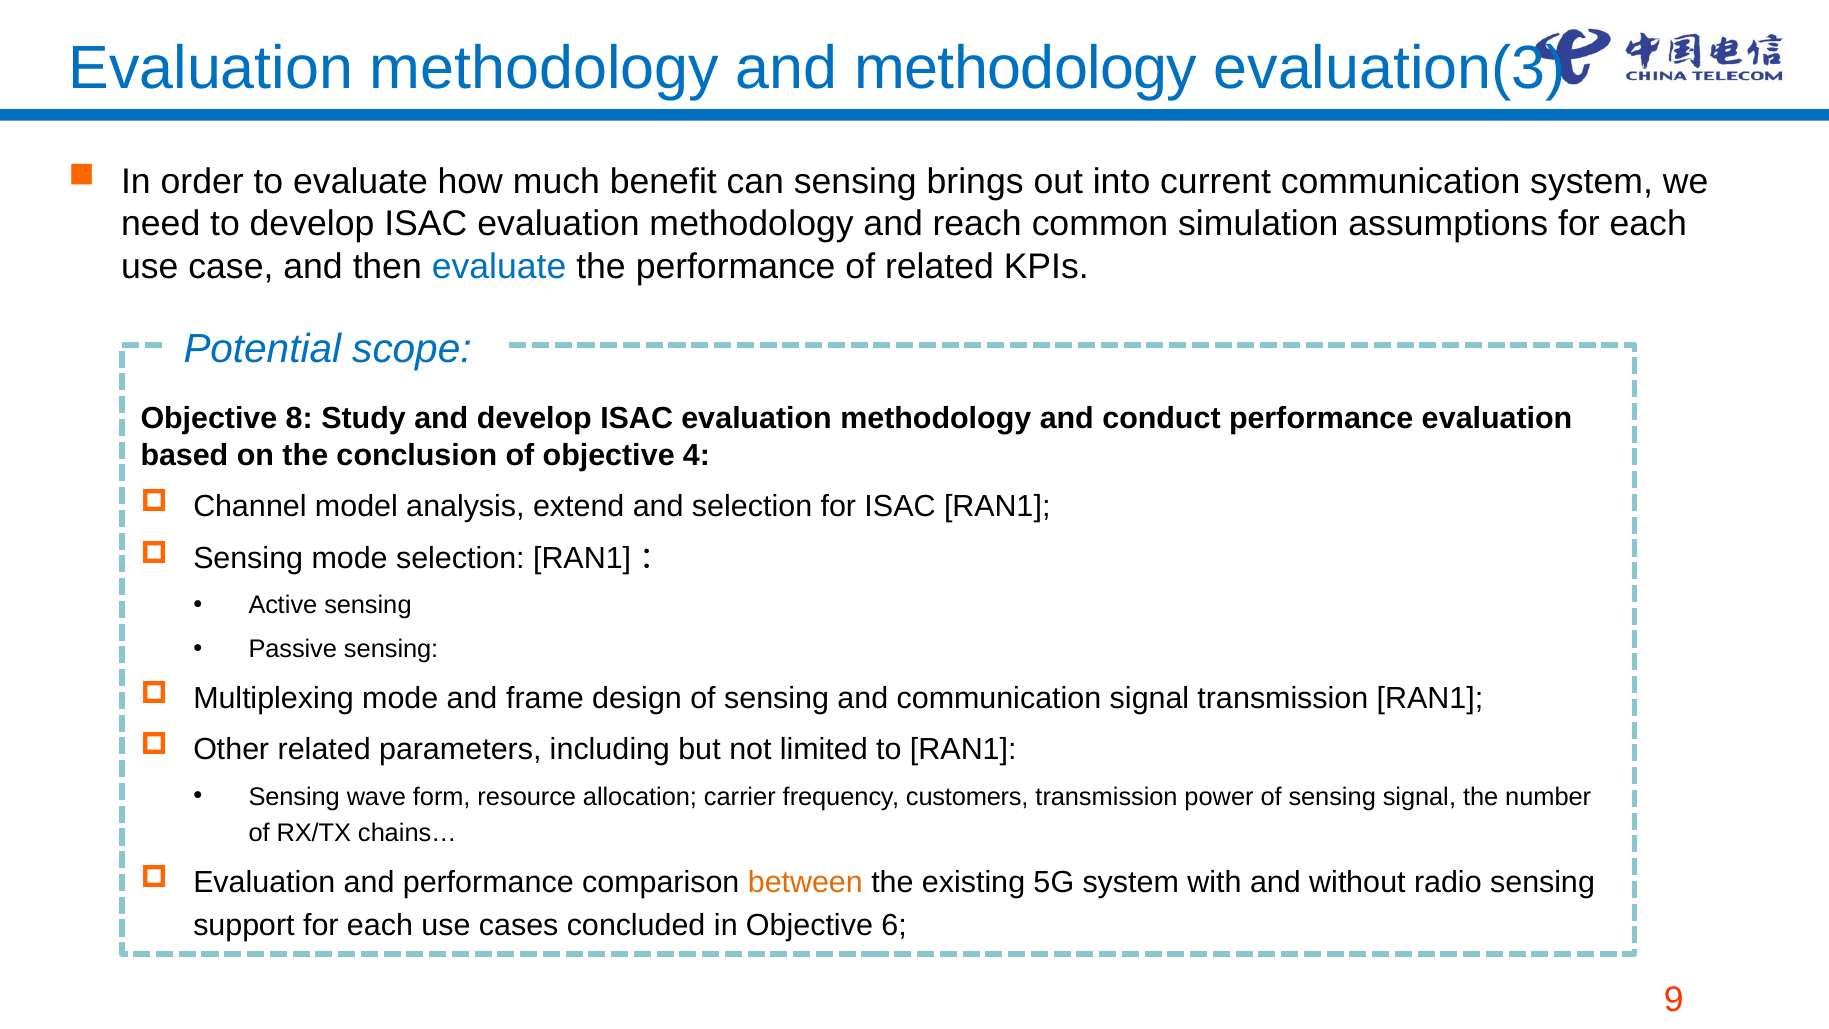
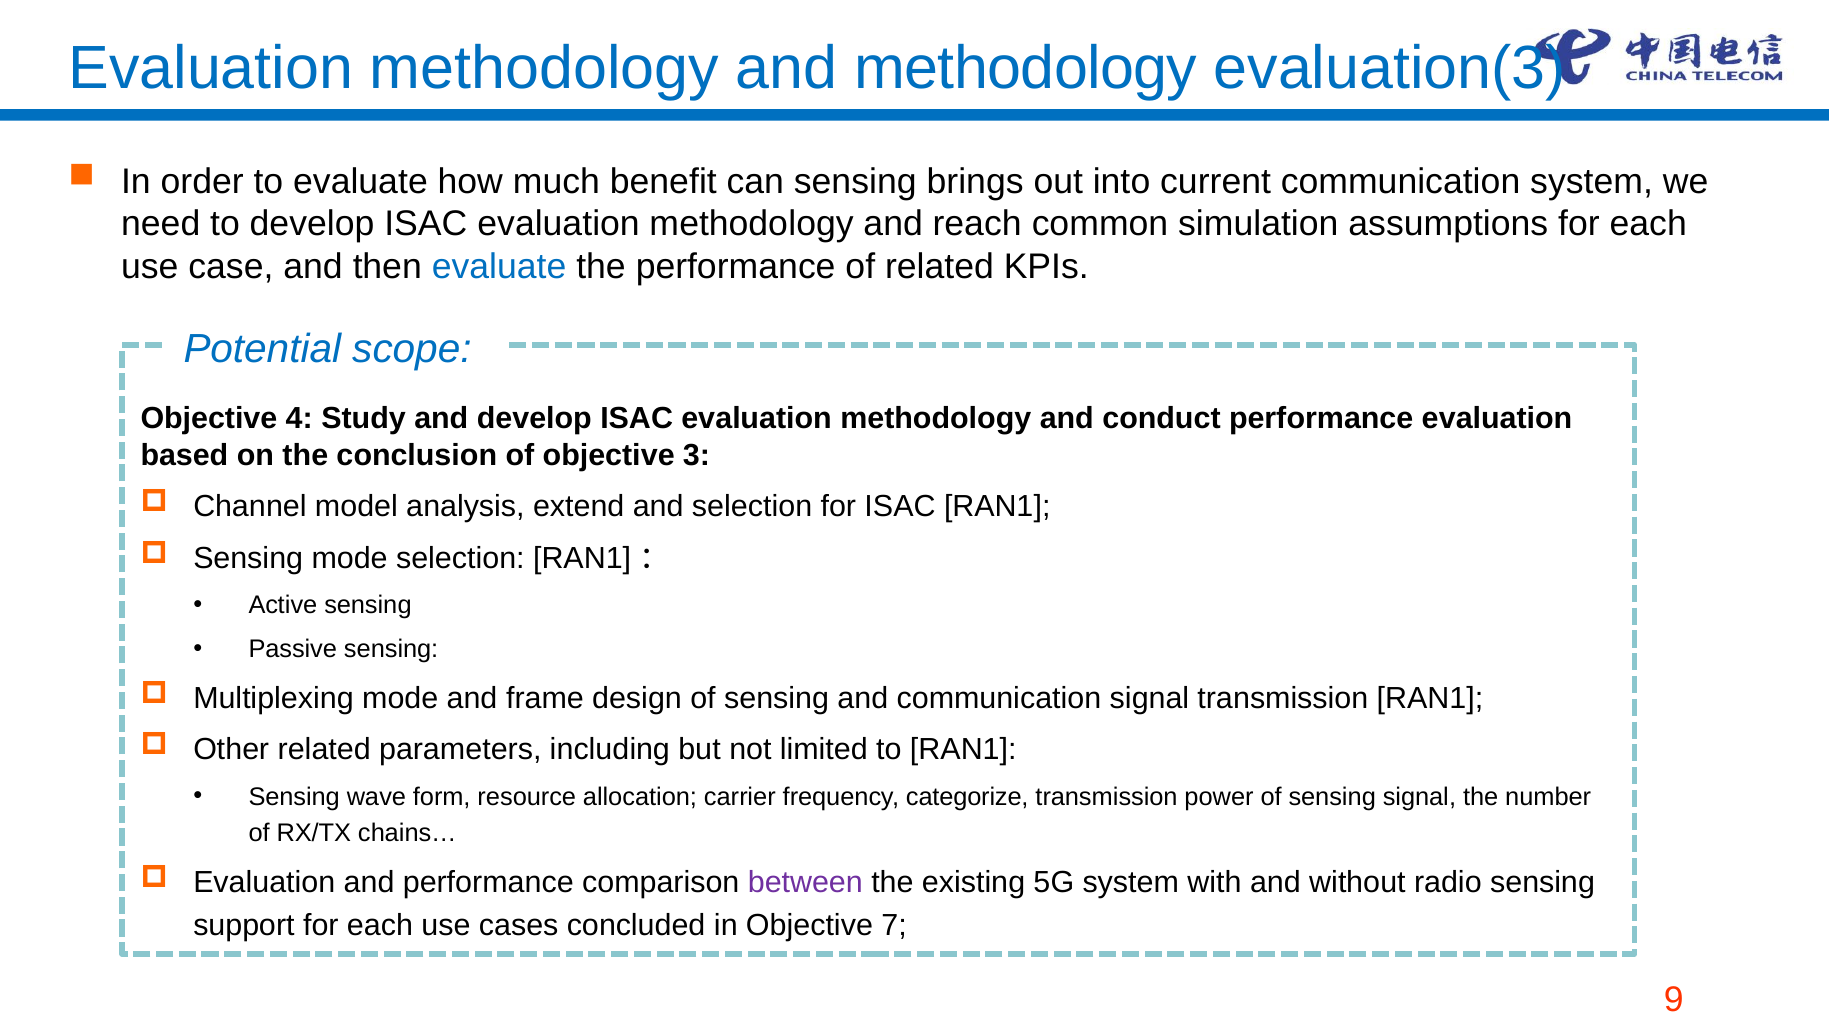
8: 8 -> 4
4: 4 -> 3
customers: customers -> categorize
between colour: orange -> purple
6: 6 -> 7
